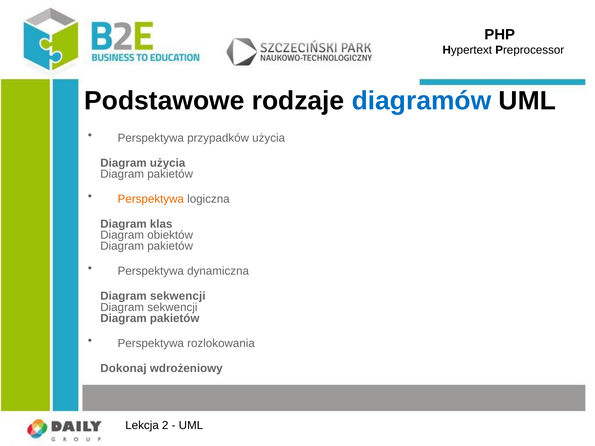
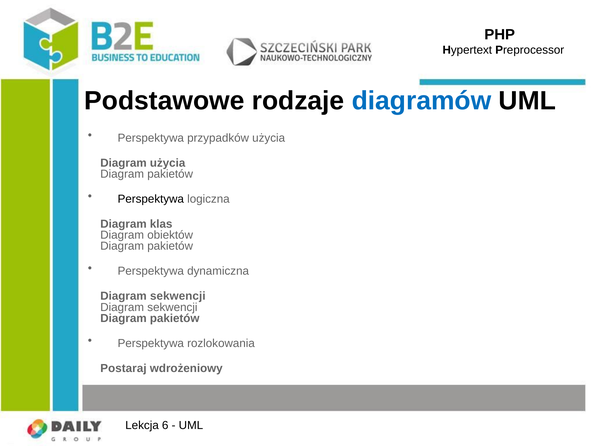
Perspektywa at (151, 199) colour: orange -> black
Dokonaj: Dokonaj -> Postaraj
2: 2 -> 6
